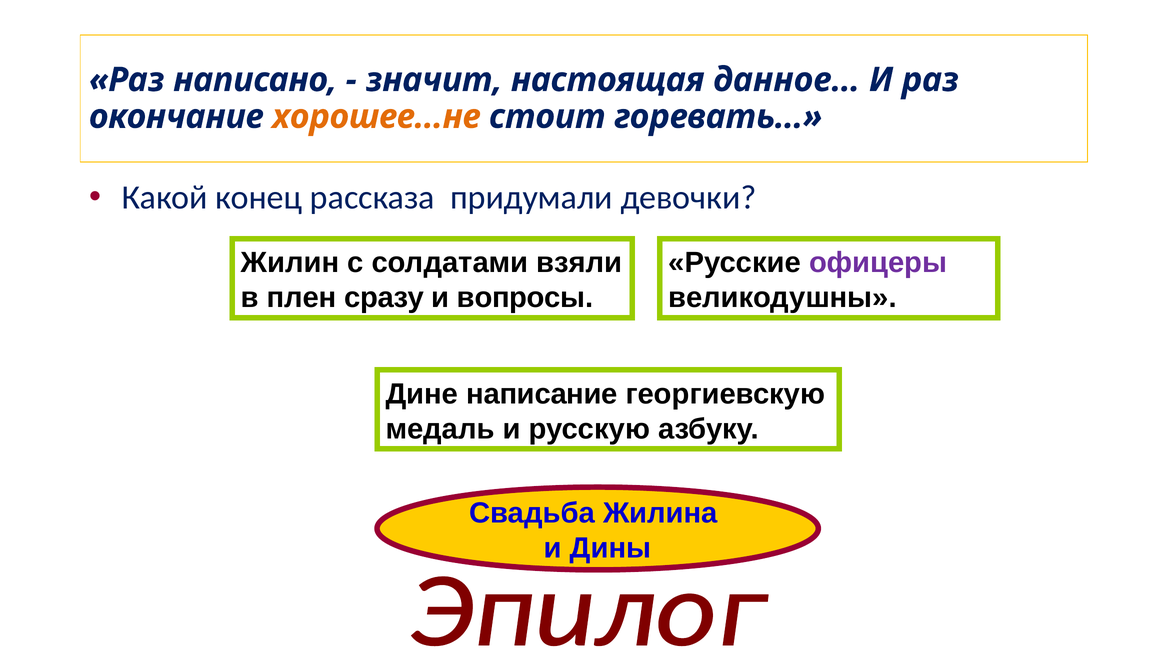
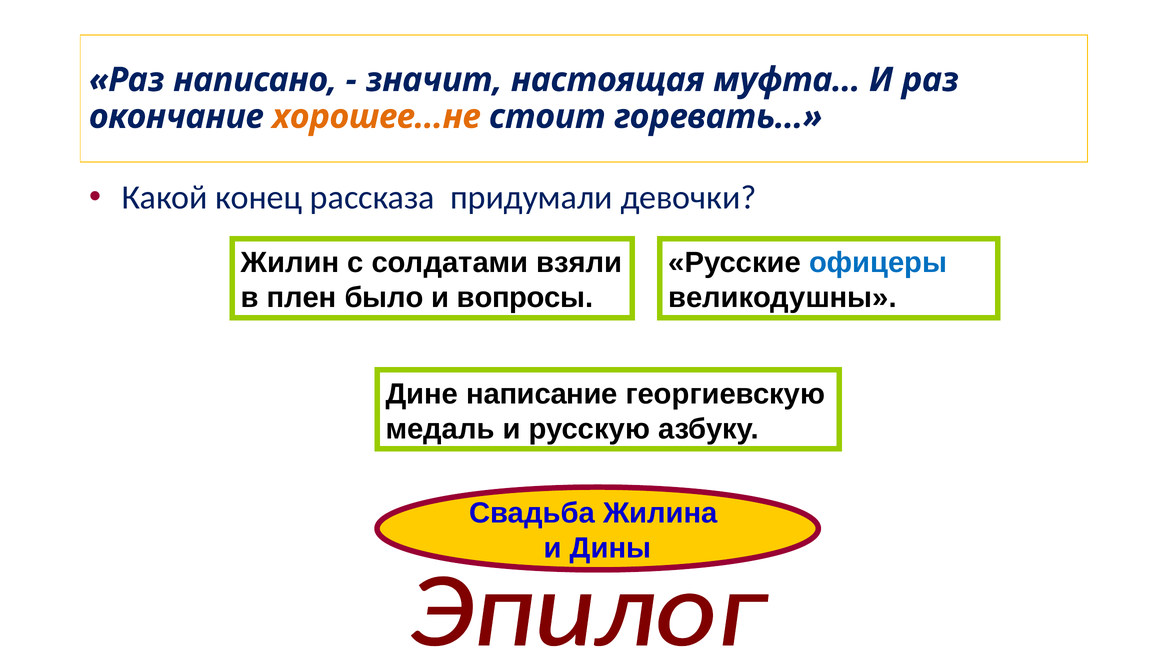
данное…: данное… -> муфта…
офицеры colour: purple -> blue
сразу: сразу -> было
